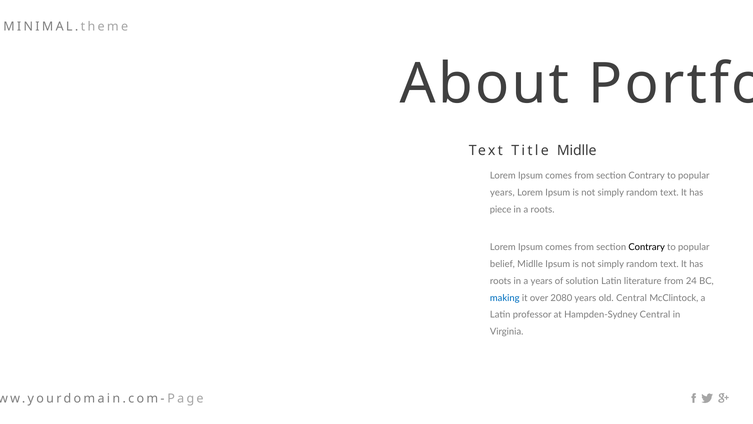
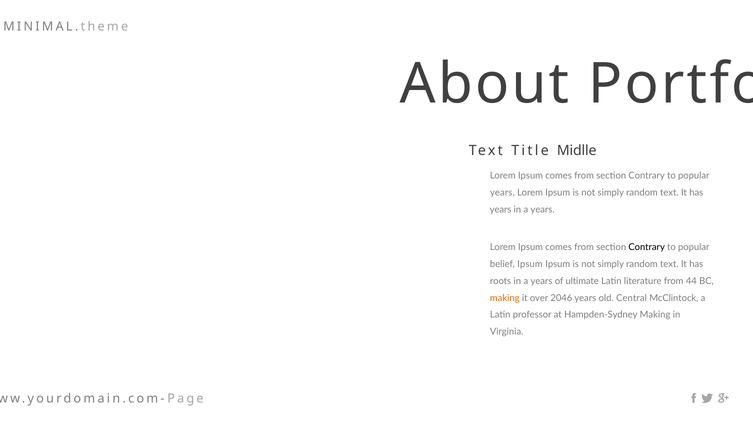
piece at (501, 209): piece -> years
roots at (543, 209): roots -> years
belief Midlle: Midlle -> Ipsum
solution: solution -> ultimate
24: 24 -> 44
making at (505, 298) colour: blue -> orange
2080: 2080 -> 2046
Hampden-Sydney Central: Central -> Making
